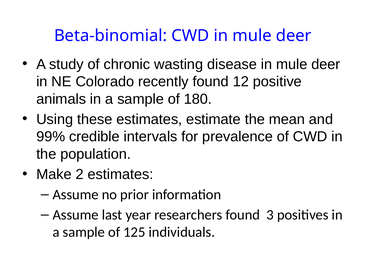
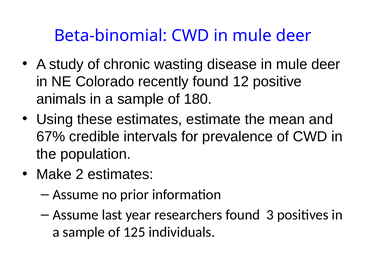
99%: 99% -> 67%
